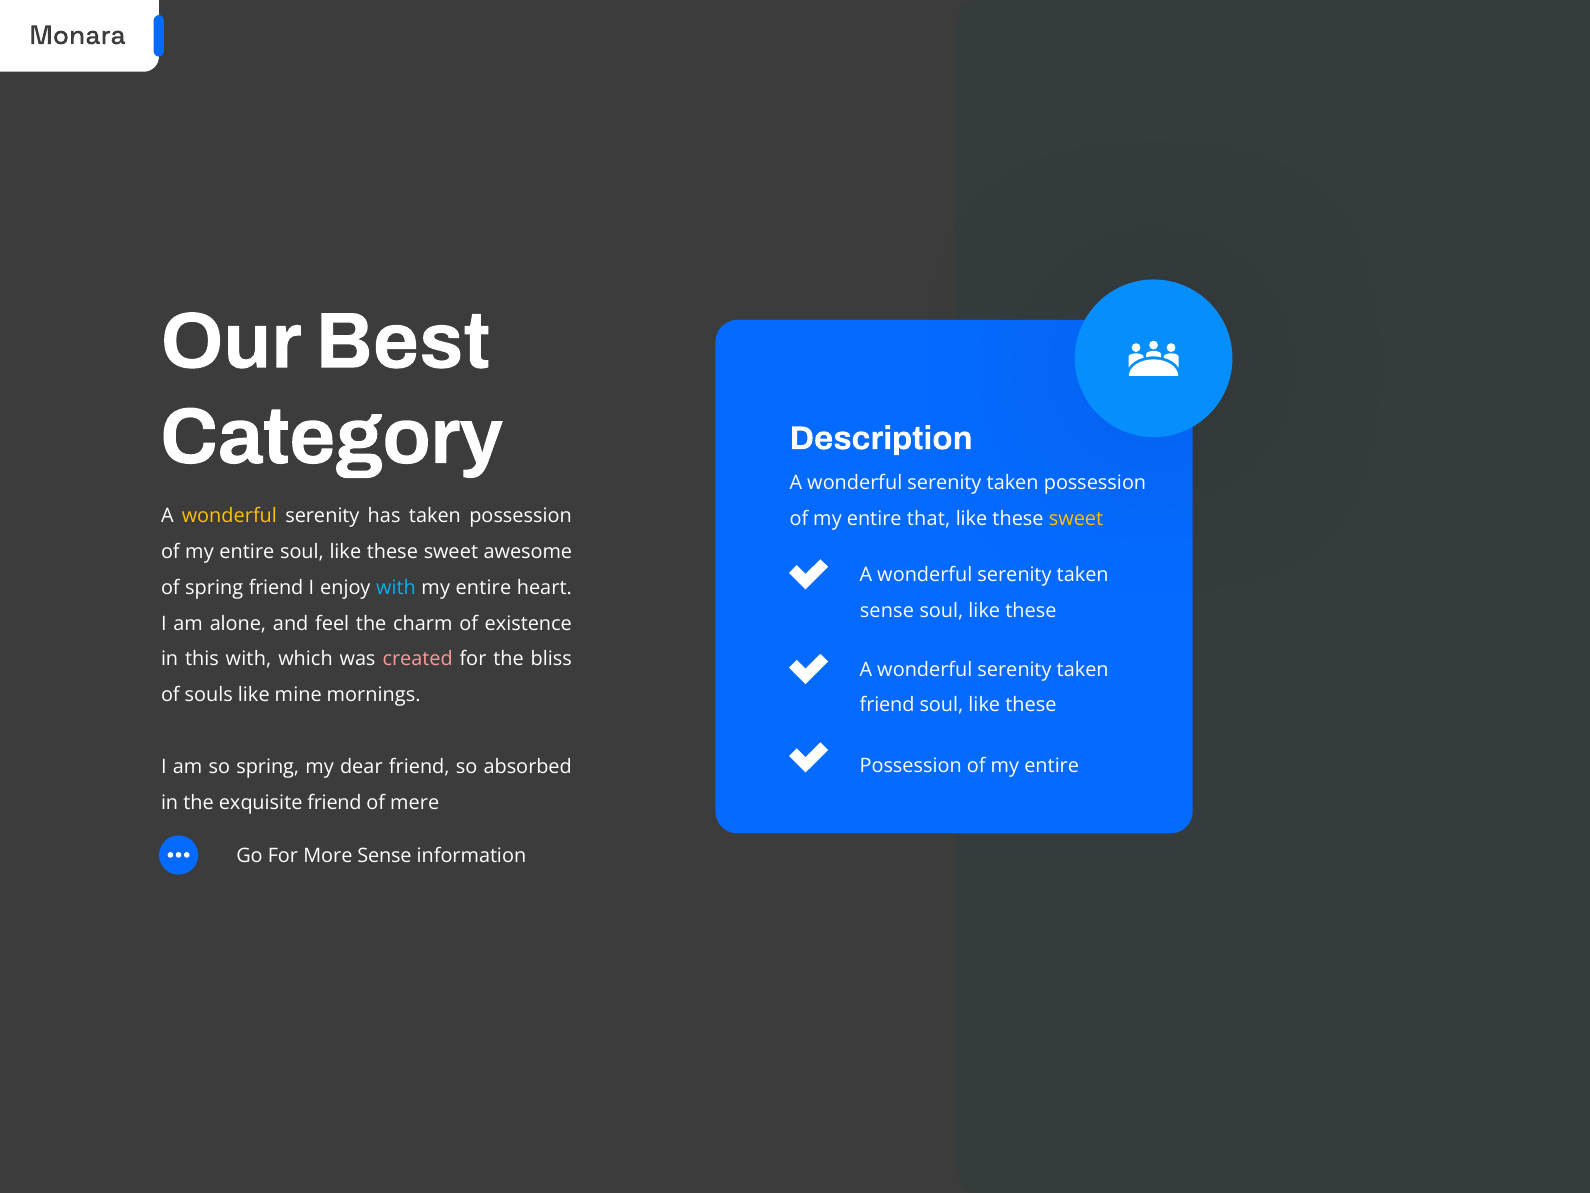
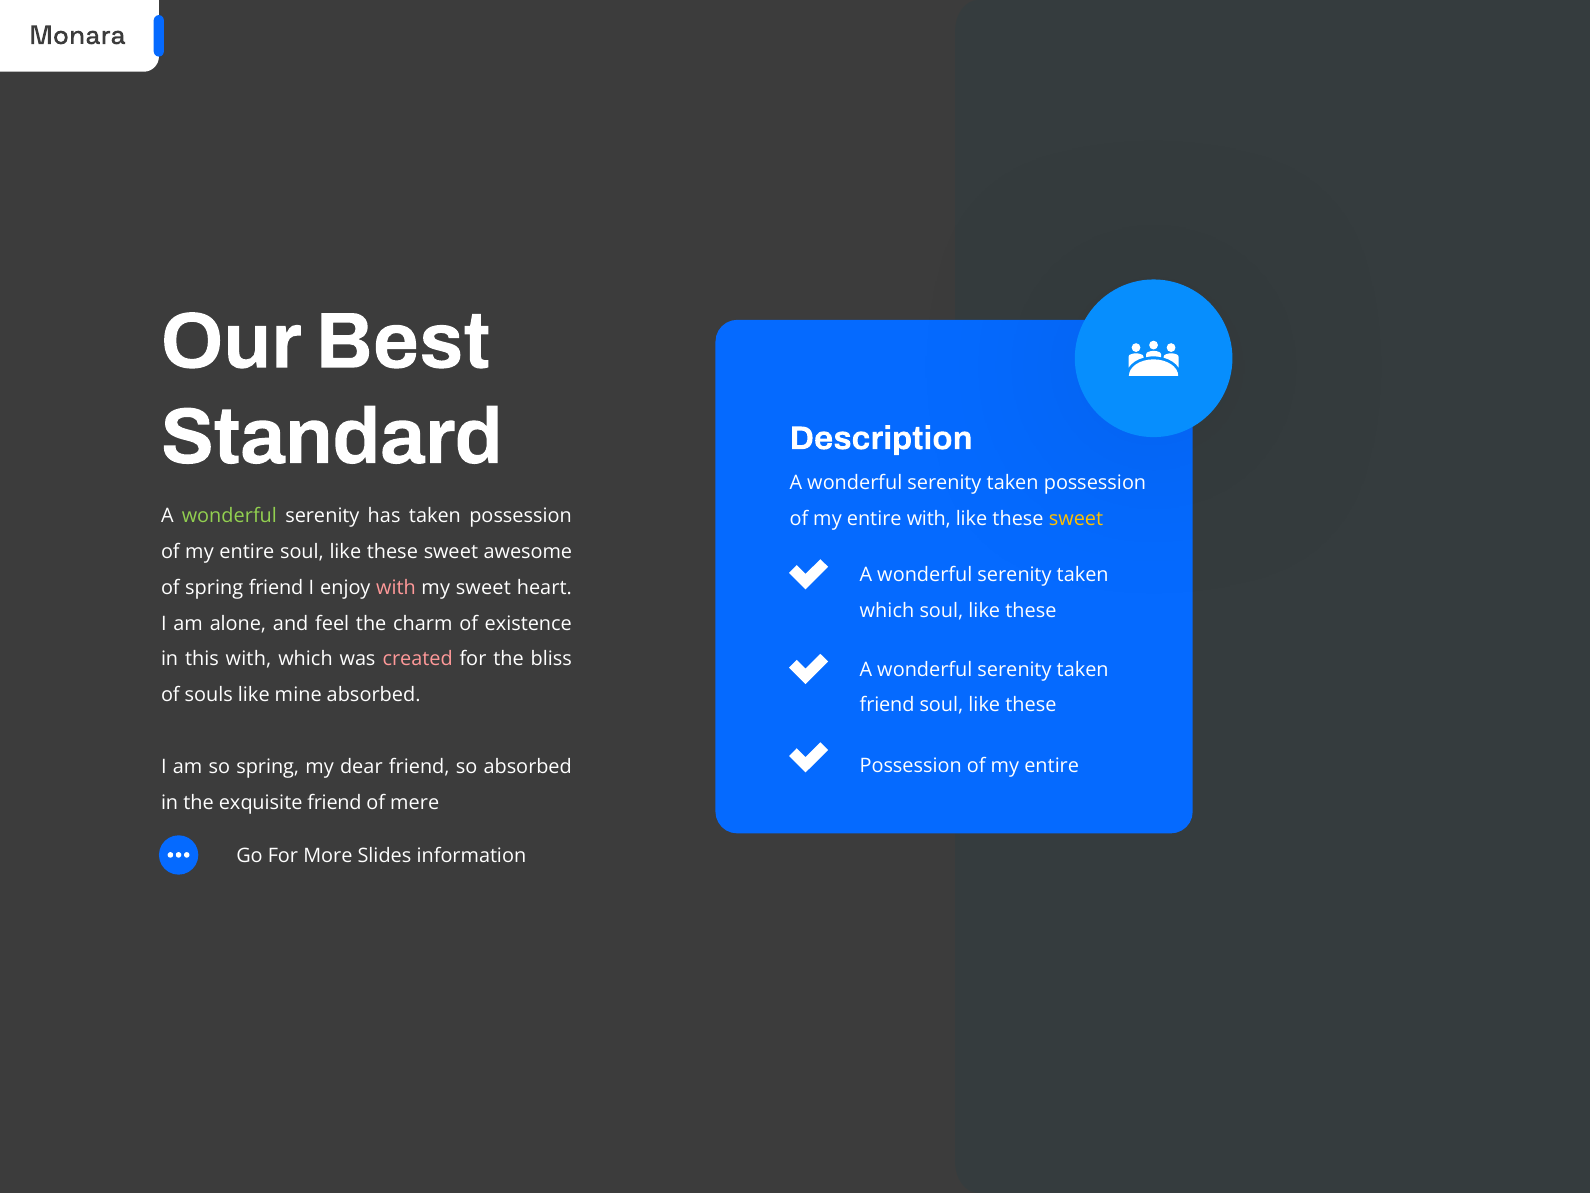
Category: Category -> Standard
wonderful at (229, 516) colour: yellow -> light green
entire that: that -> with
with at (396, 587) colour: light blue -> pink
entire at (483, 587): entire -> sweet
sense at (887, 610): sense -> which
mine mornings: mornings -> absorbed
More Sense: Sense -> Slides
